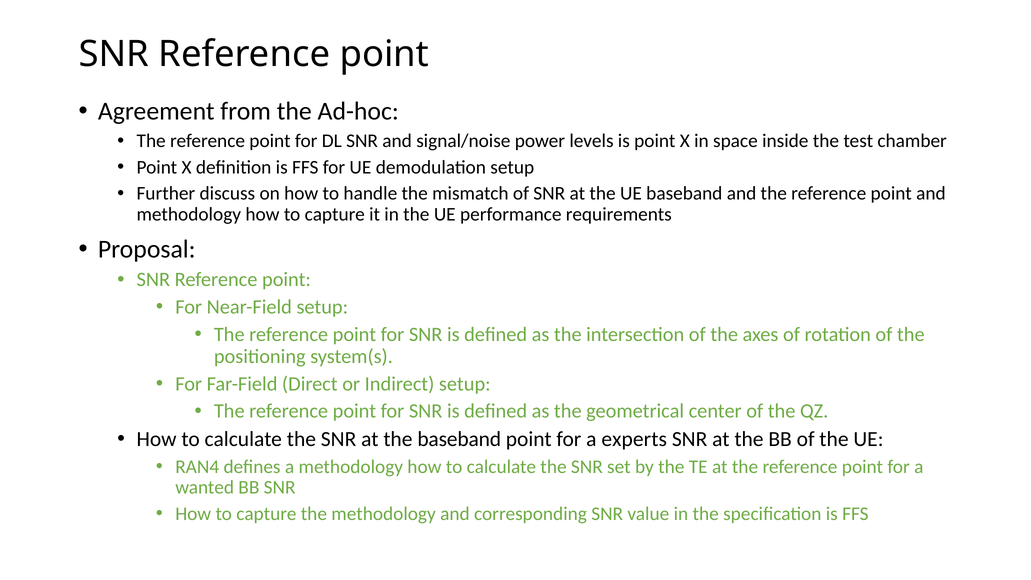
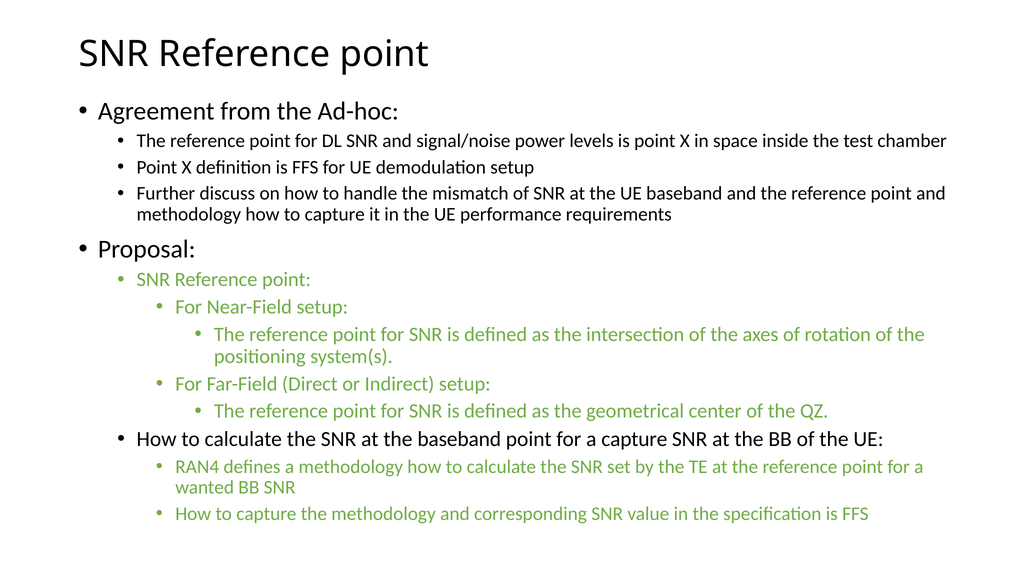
a experts: experts -> capture
